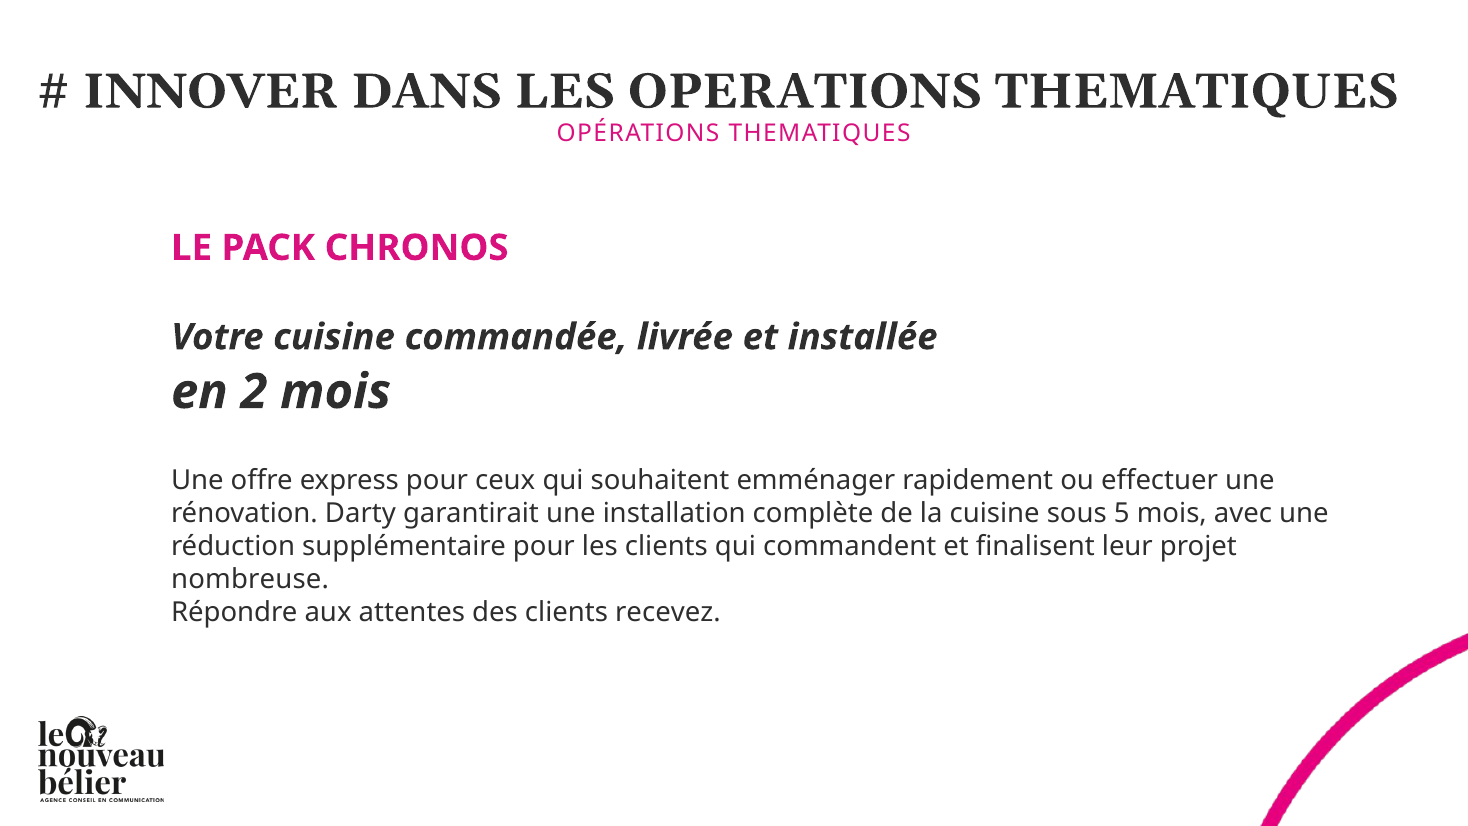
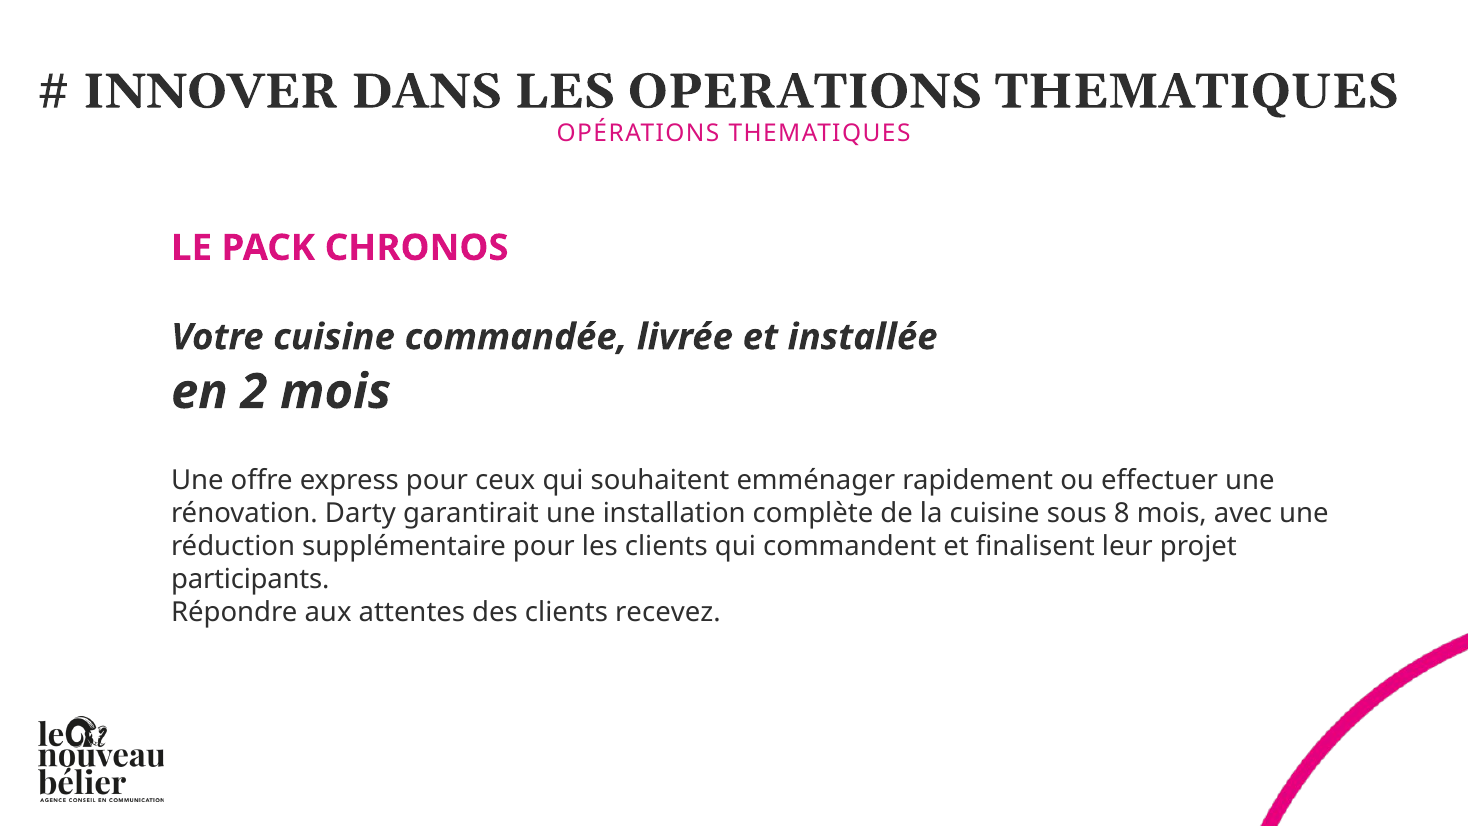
5: 5 -> 8
nombreuse: nombreuse -> participants
